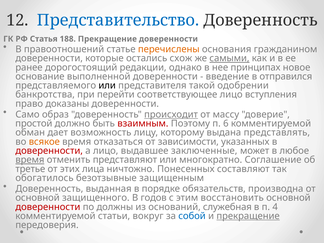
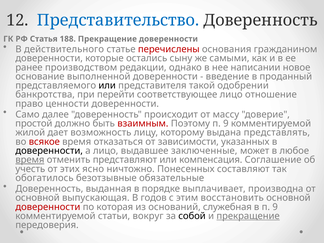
правоотношений: правоотношений -> действительного
перечислены colour: orange -> red
схож: схож -> сыну
самыми underline: present -> none
дорогостоящий: дорогостоящий -> производством
принципах: принципах -> написании
отправился: отправился -> проданный
вступления: вступления -> отношение
доказаны: доказаны -> ценности
образ: образ -> далее
происходит underline: present -> none
Поэтому п 6: 6 -> 9
обман: обман -> жилой
всякое colour: orange -> red
доверенности at (49, 151) colour: red -> black
многократно: многократно -> компенсация
третье: третье -> учесть
лица: лица -> ясно
защищенным: защищенным -> обязательные
обязательств: обязательств -> выплачивает
защищенного: защищенного -> выпускающая
должны: должны -> которая
в п 4: 4 -> 9
собой colour: blue -> black
